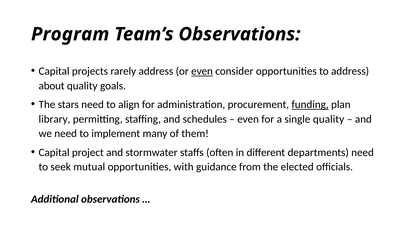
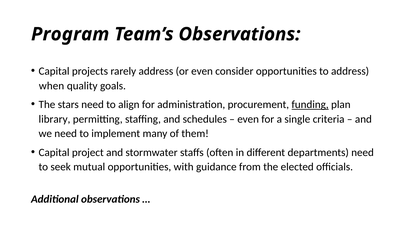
even at (202, 71) underline: present -> none
about: about -> when
single quality: quality -> criteria
